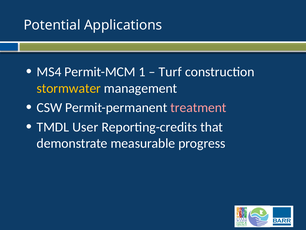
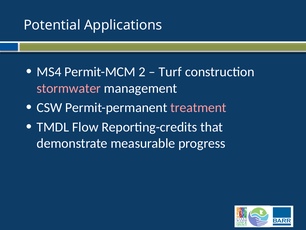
1: 1 -> 2
stormwater colour: yellow -> pink
User: User -> Flow
